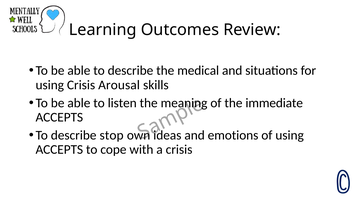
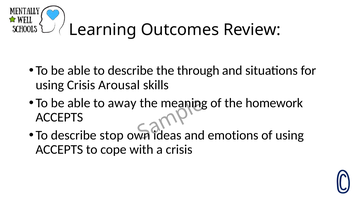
medical: medical -> through
listen: listen -> away
immediate: immediate -> homework
